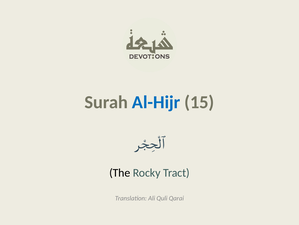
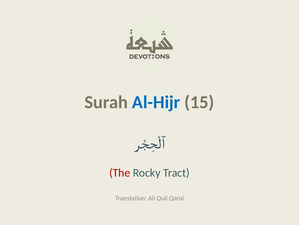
The colour: black -> red
